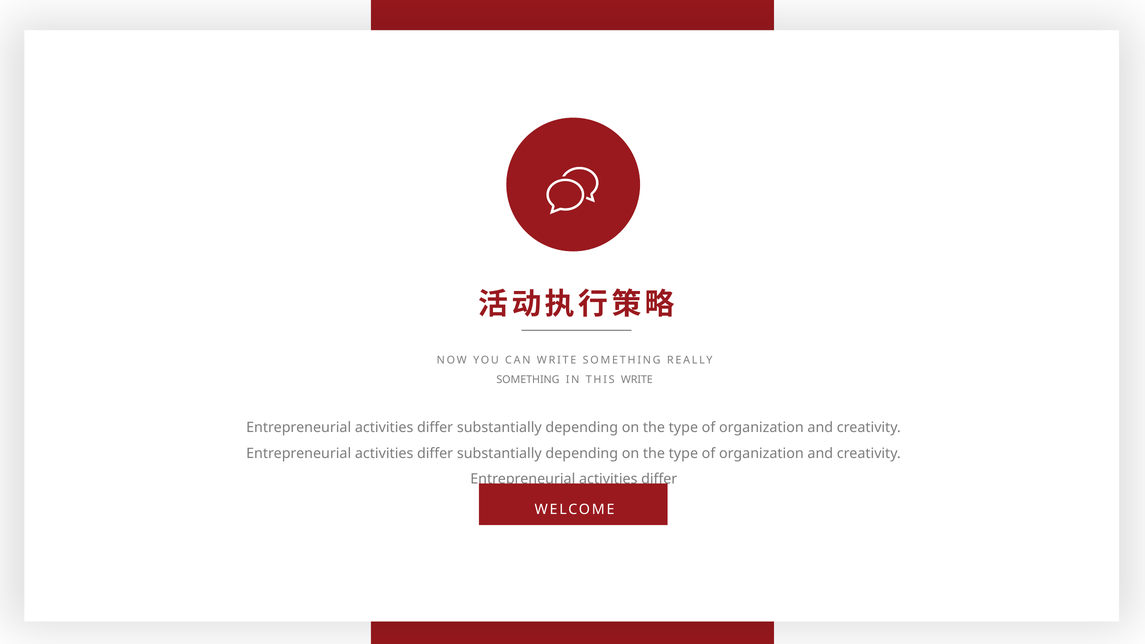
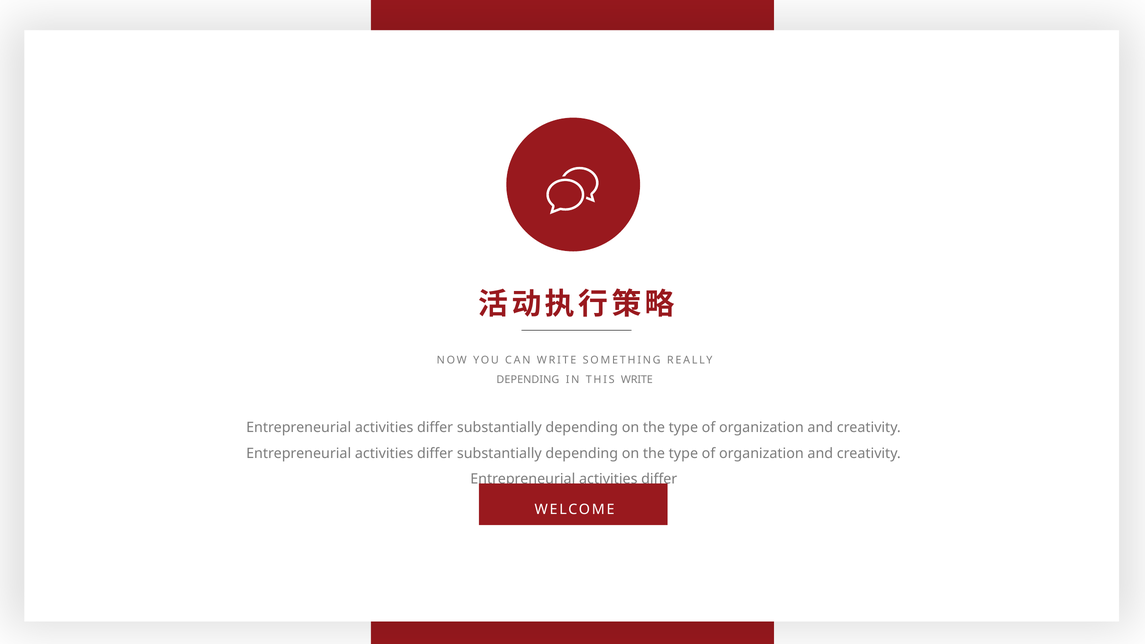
SOMETHING at (528, 380): SOMETHING -> DEPENDING
